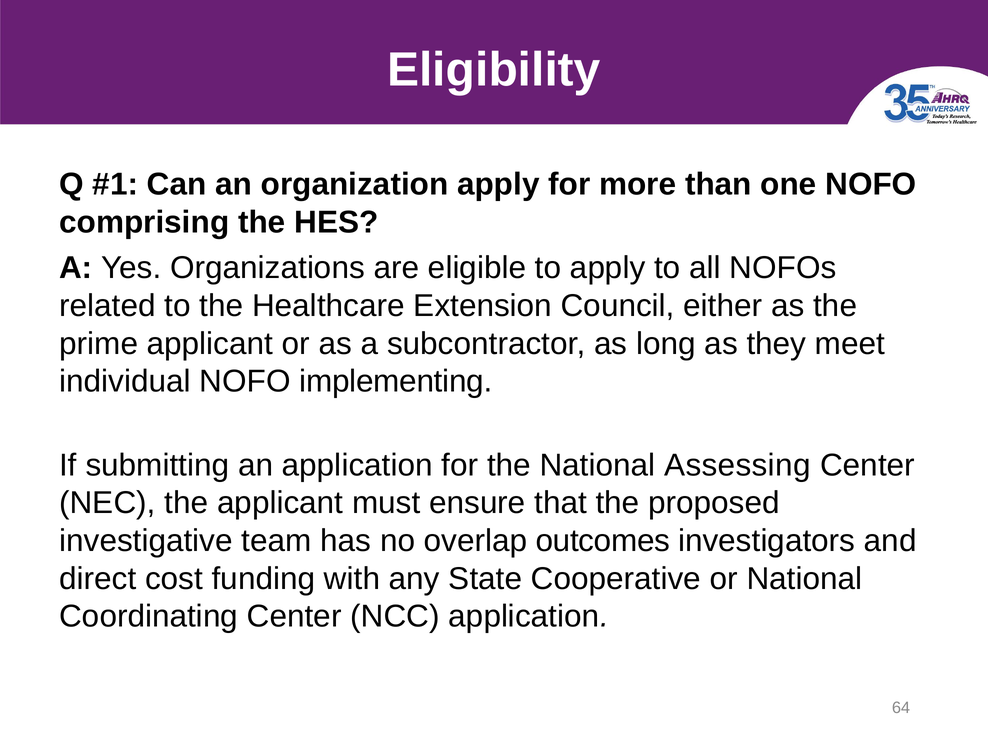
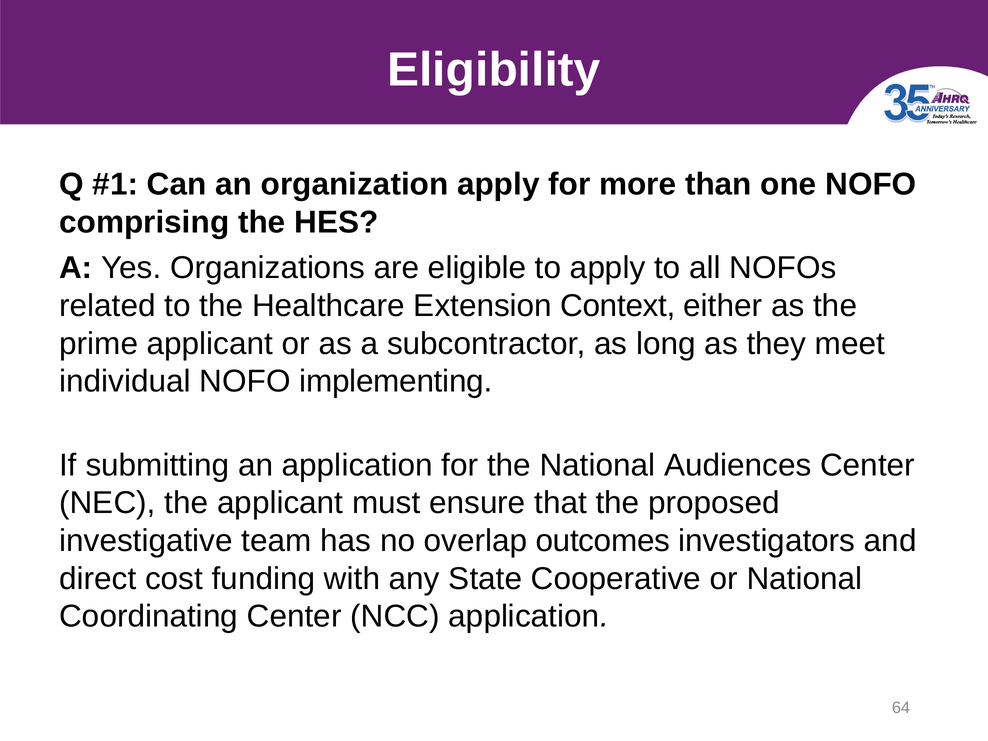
Council: Council -> Context
Assessing: Assessing -> Audiences
